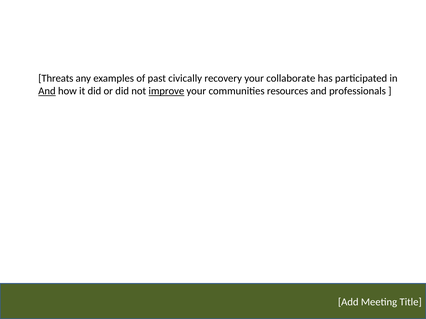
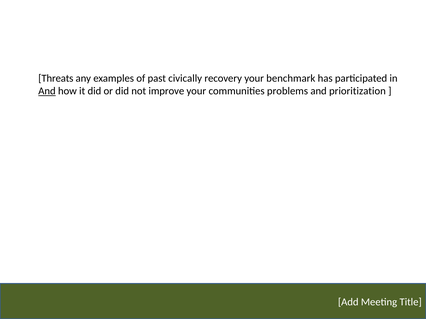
collaborate: collaborate -> benchmark
improve underline: present -> none
resources: resources -> problems
professionals: professionals -> prioritization
